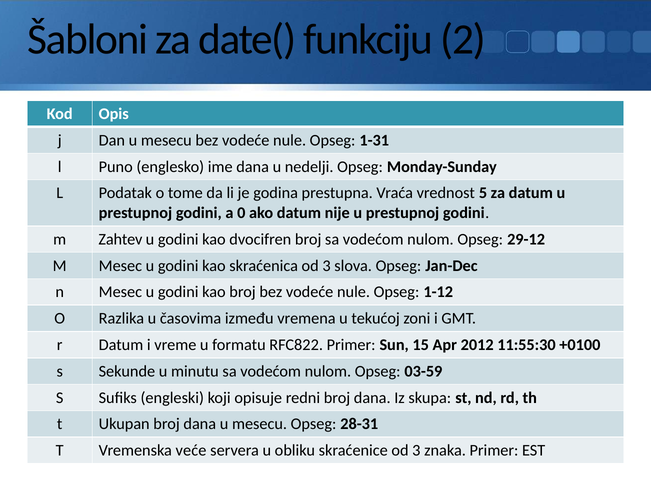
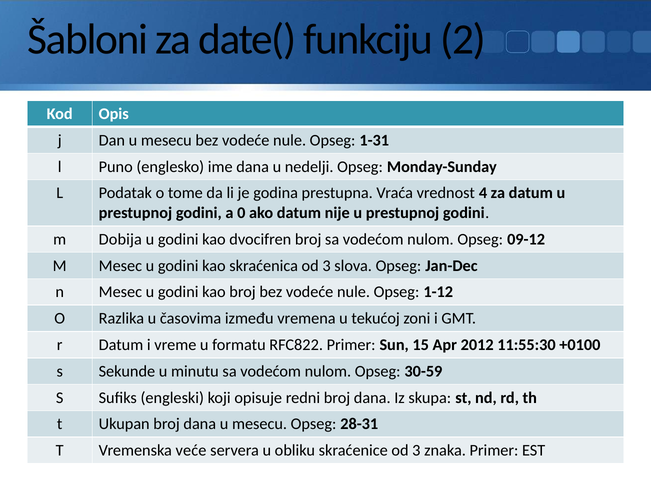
5: 5 -> 4
Zahtev: Zahtev -> Dobija
29-12: 29-12 -> 09-12
03-59: 03-59 -> 30-59
